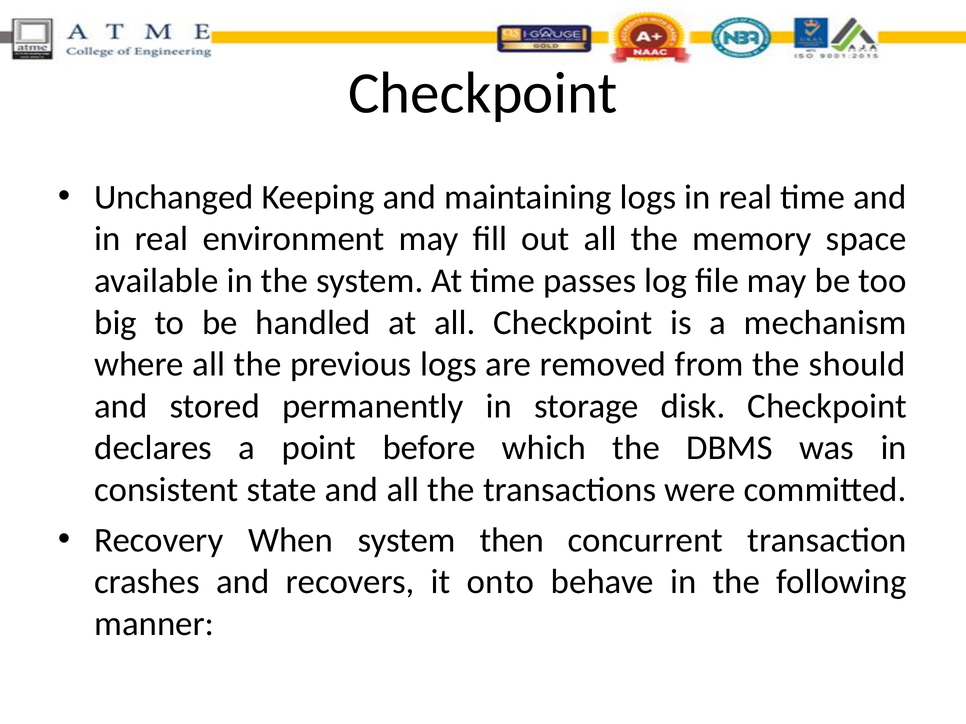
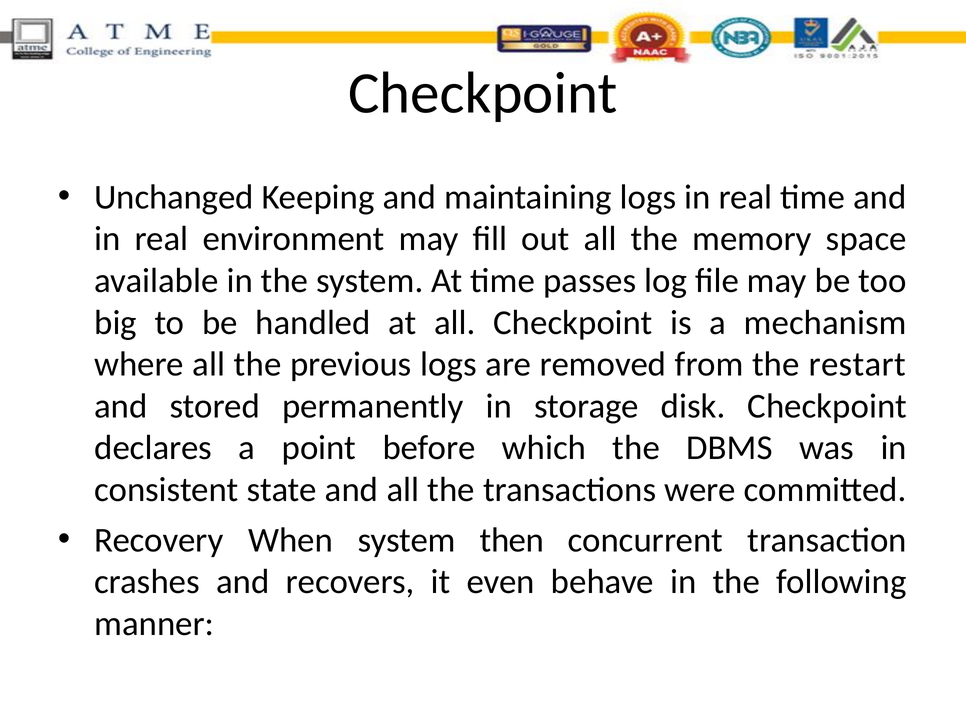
should: should -> restart
onto: onto -> even
